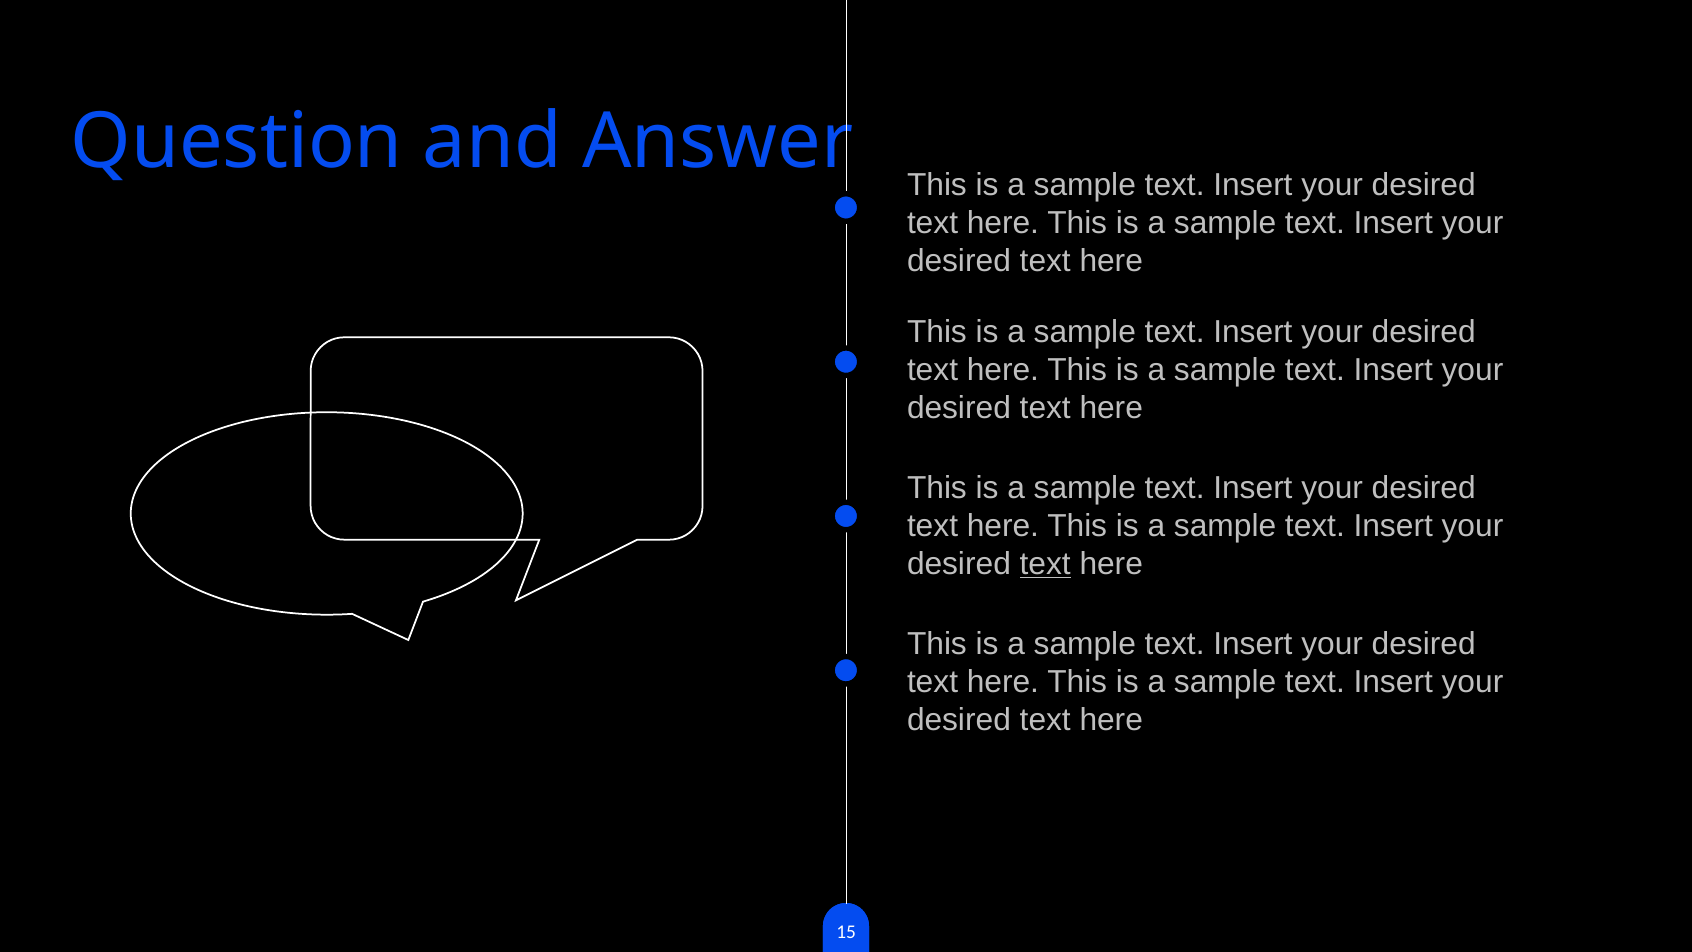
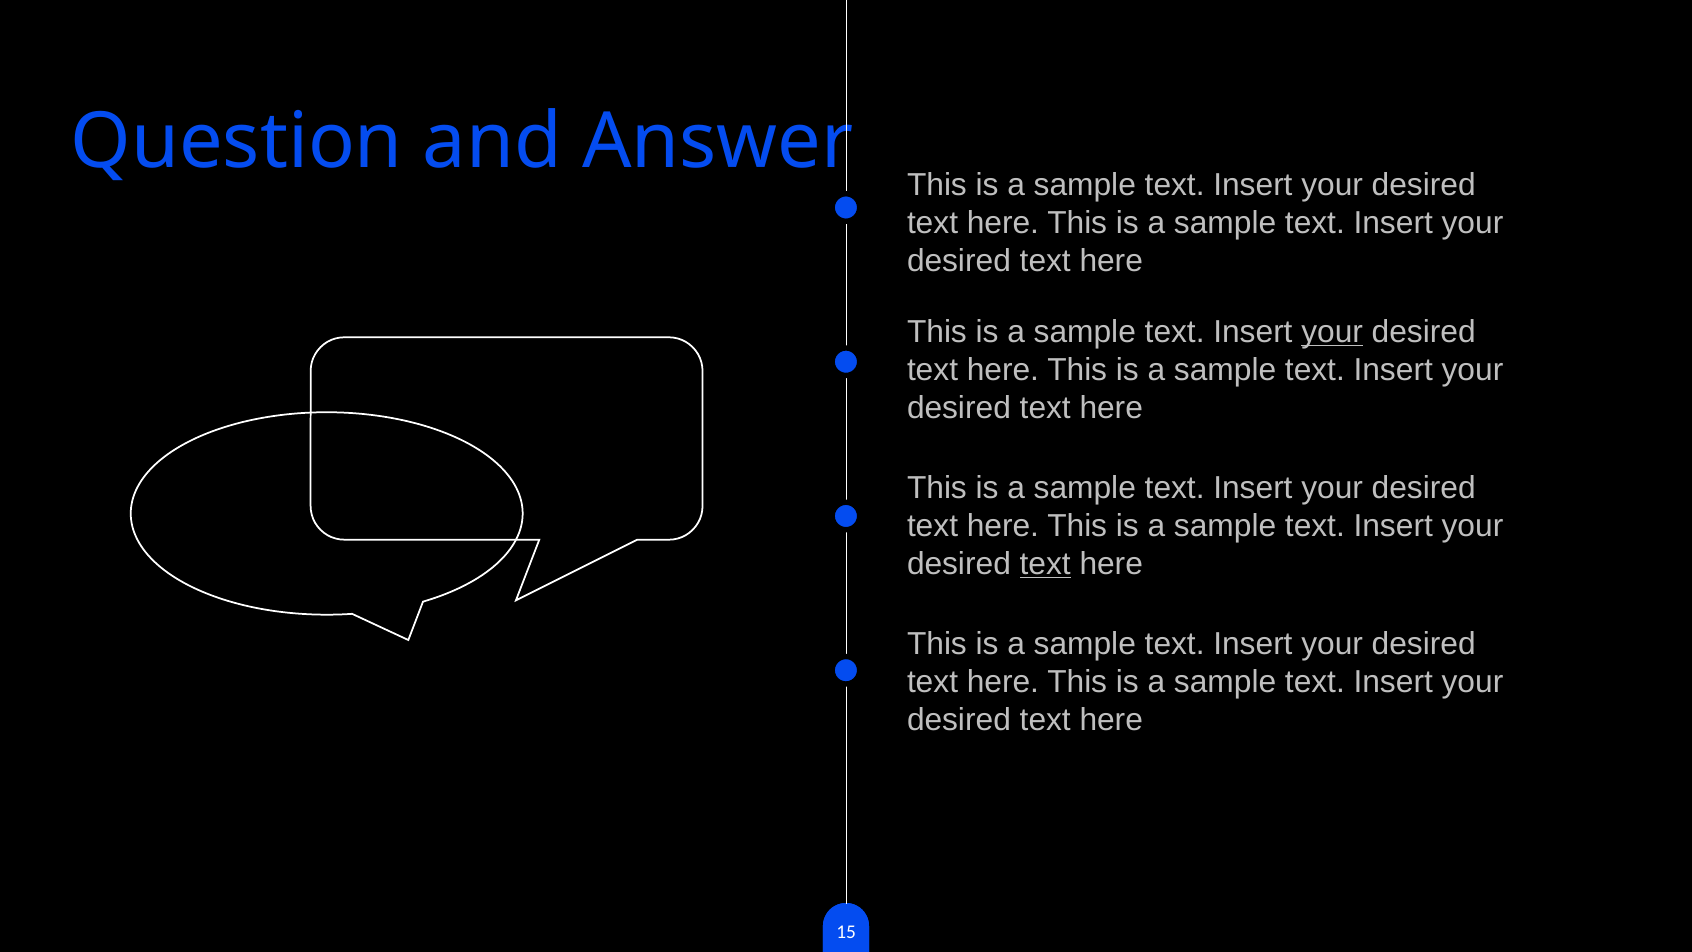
your at (1332, 332) underline: none -> present
